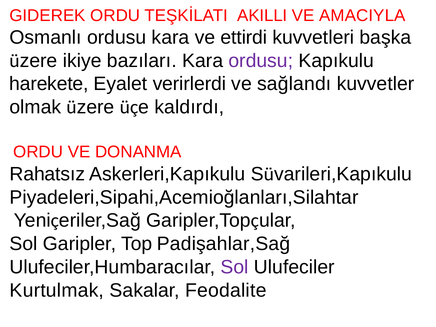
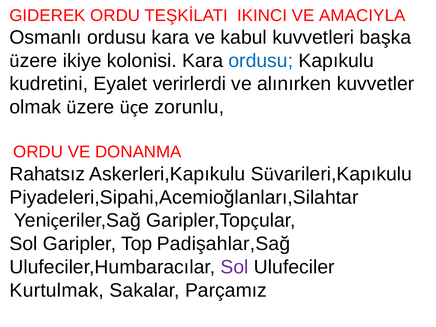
AKILLI: AKILLI -> IKINCI
ettirdi: ettirdi -> kabul
bazıları: bazıları -> kolonisi
ordusu at (261, 61) colour: purple -> blue
harekete: harekete -> kudretini
sağlandı: sağlandı -> alınırken
kaldırdı: kaldırdı -> zorunlu
Feodalite: Feodalite -> Parçamız
